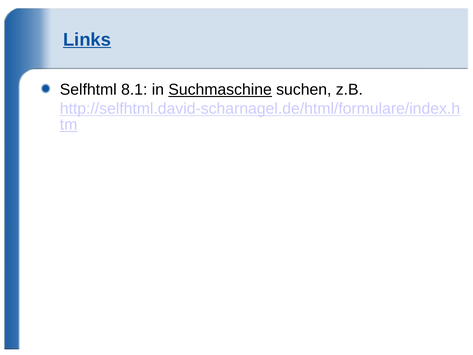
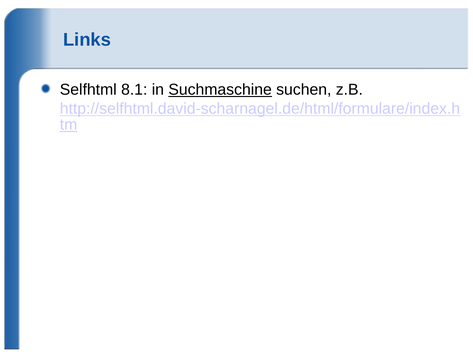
Links underline: present -> none
